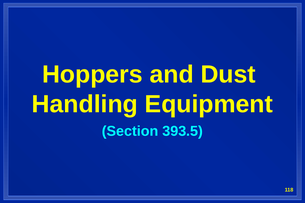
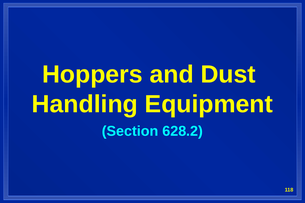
393.5: 393.5 -> 628.2
